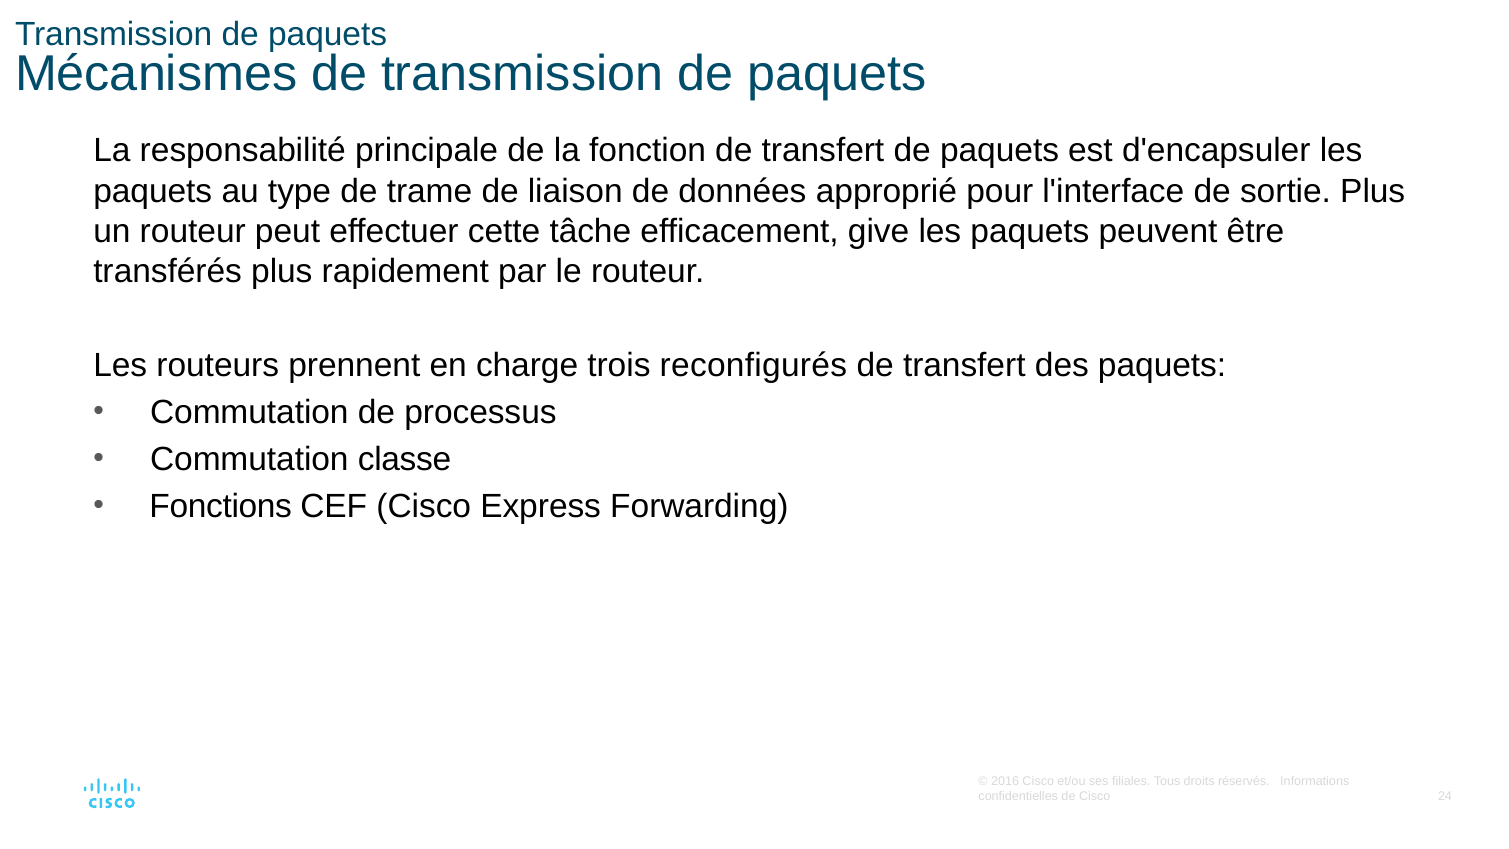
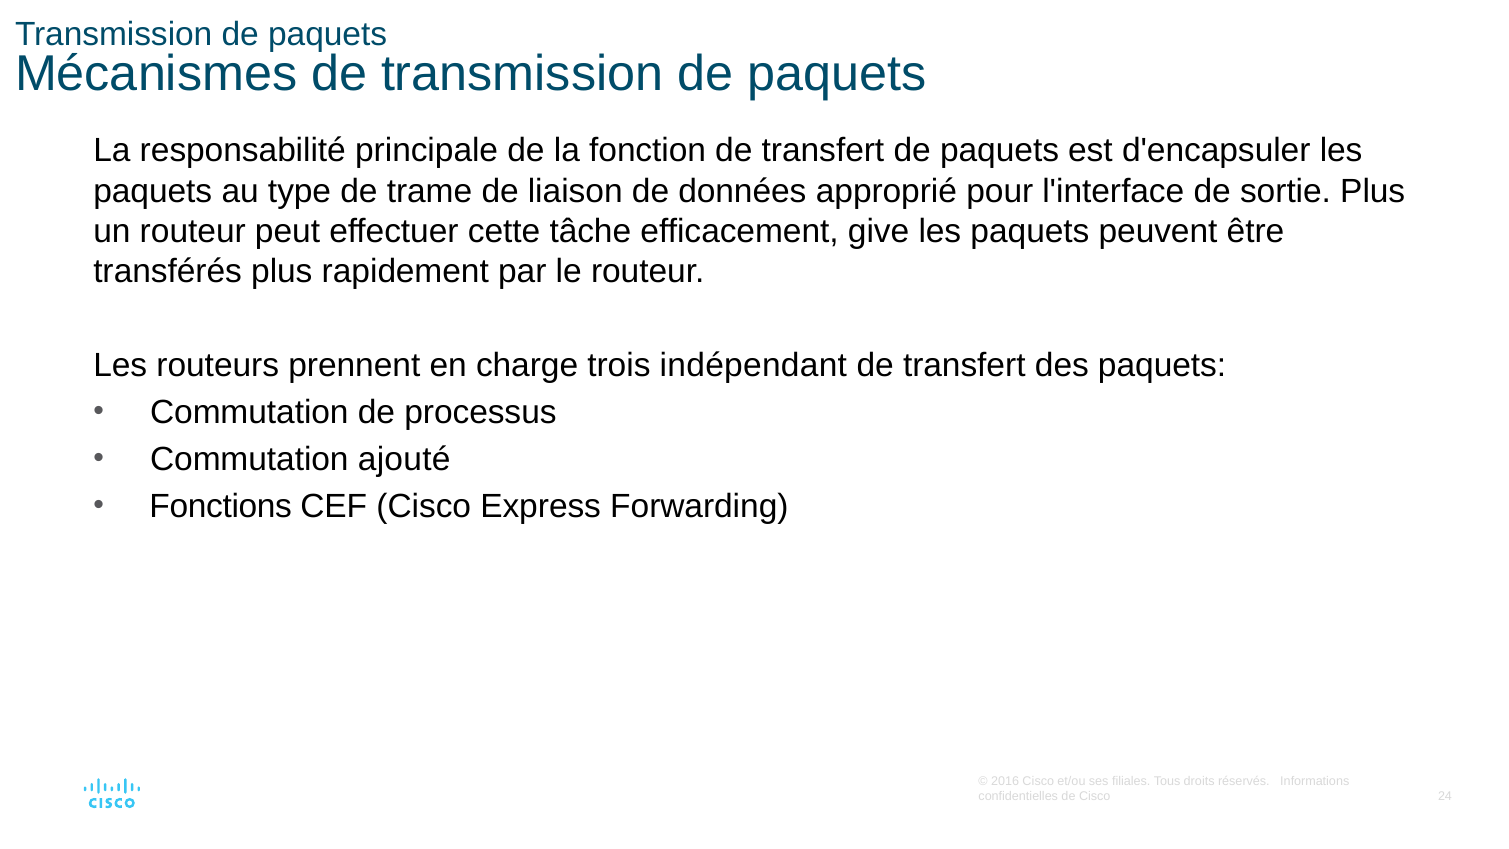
reconfigurés: reconfigurés -> indépendant
classe: classe -> ajouté
